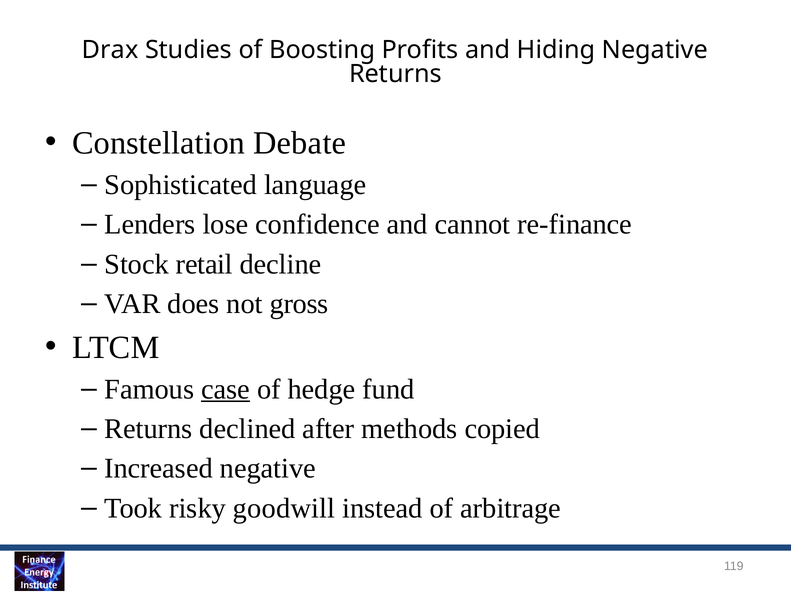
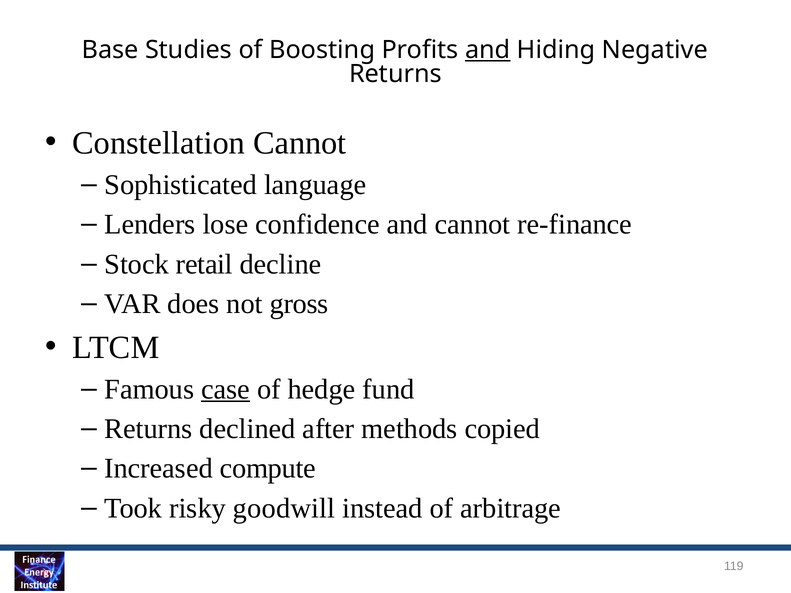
Drax: Drax -> Base
and at (488, 50) underline: none -> present
Constellation Debate: Debate -> Cannot
Increased negative: negative -> compute
